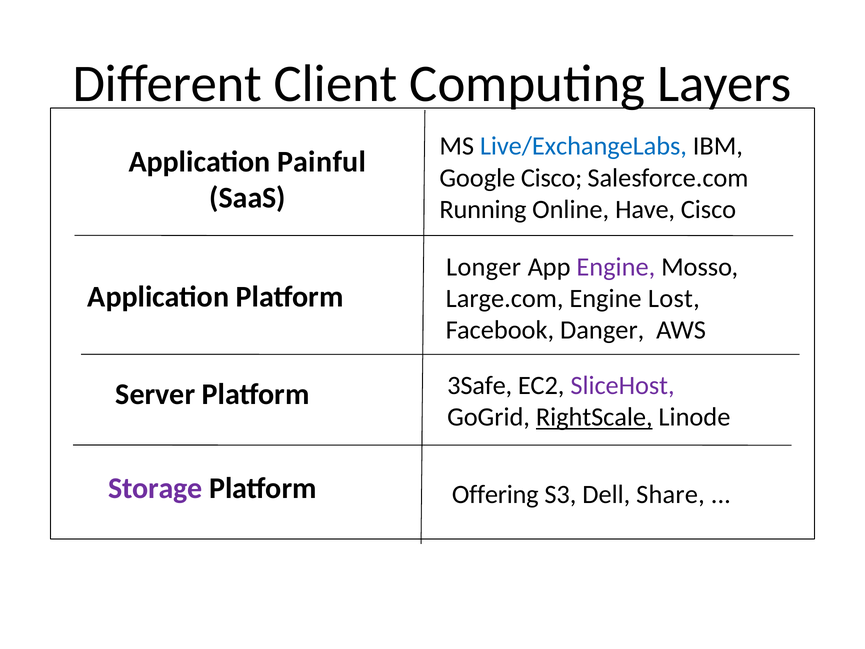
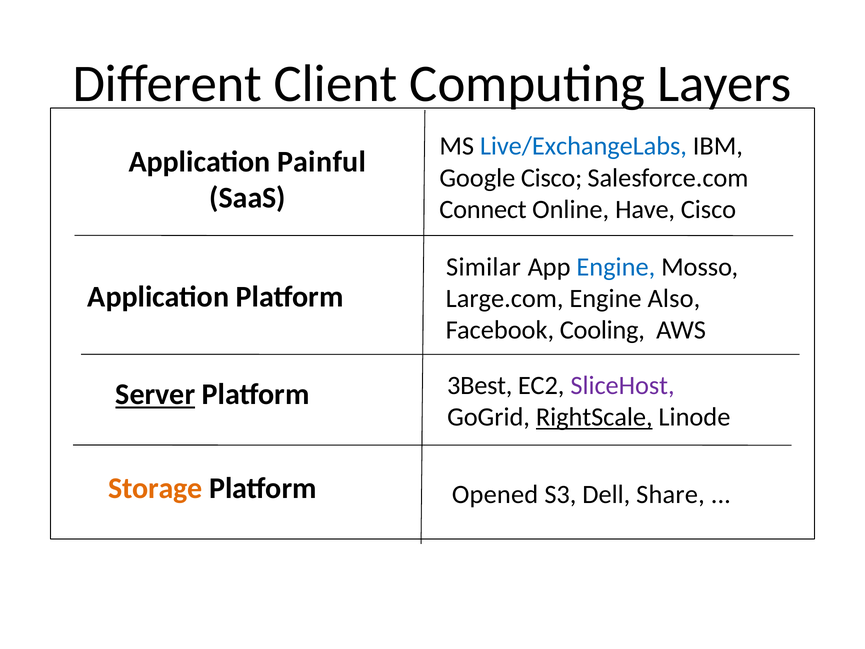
Running: Running -> Connect
Longer: Longer -> Similar
Engine at (616, 267) colour: purple -> blue
Lost: Lost -> Also
Danger: Danger -> Cooling
3Safe: 3Safe -> 3Best
Server underline: none -> present
Storage colour: purple -> orange
Offering: Offering -> Opened
